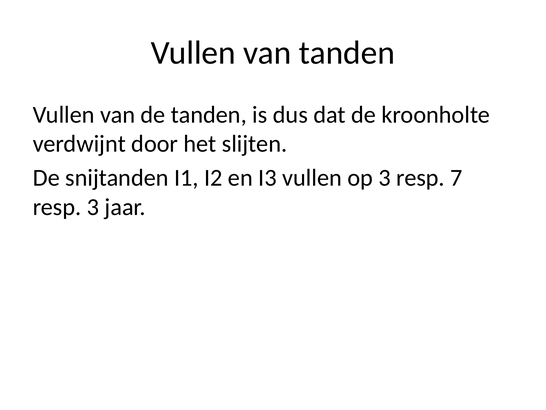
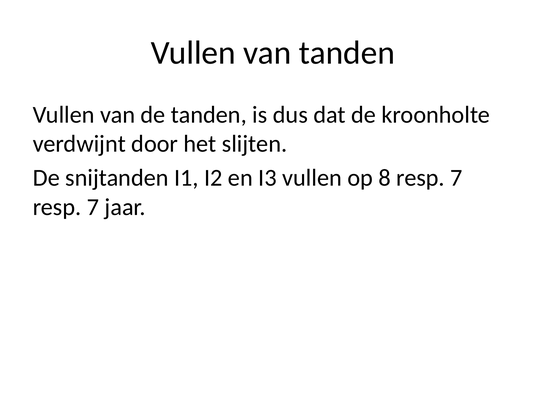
op 3: 3 -> 8
3 at (93, 207): 3 -> 7
